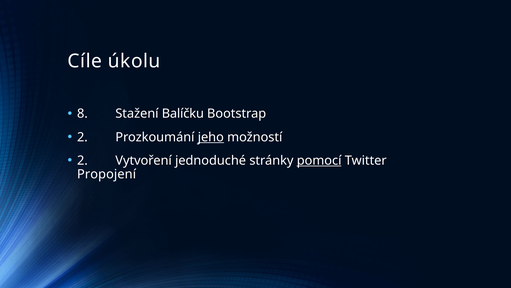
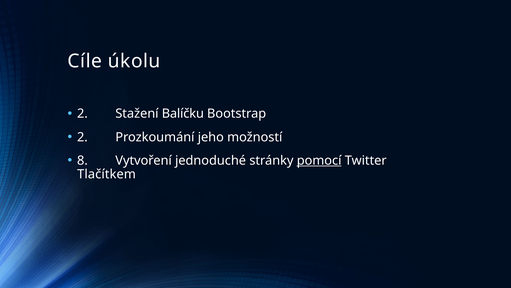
8 at (82, 114): 8 -> 2
jeho underline: present -> none
2 at (82, 160): 2 -> 8
Propojení: Propojení -> Tlačítkem
